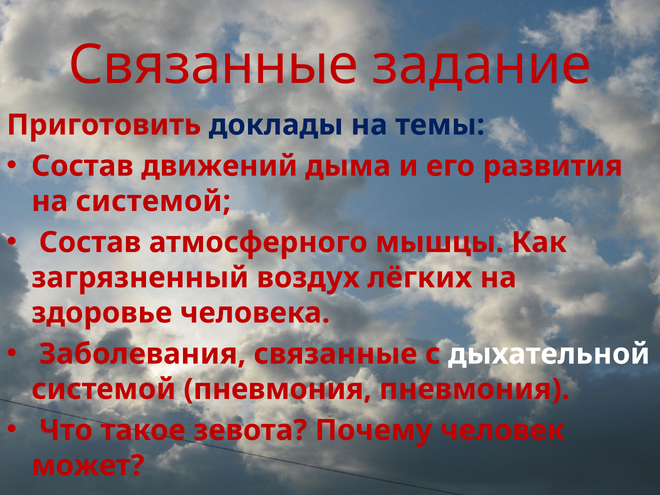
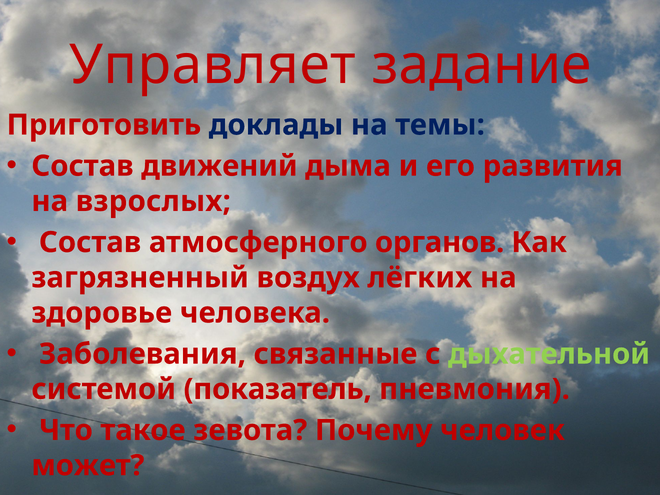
Связанные at (213, 65): Связанные -> Управляет
на системой: системой -> взрослых
мышцы: мышцы -> органов
дыхательной colour: white -> light green
системой пневмония: пневмония -> показатель
